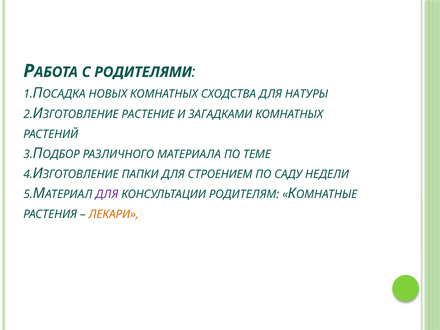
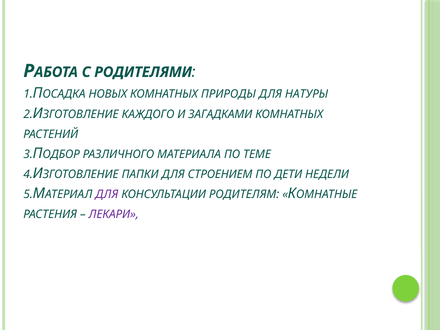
СХОДСТВА: СХОДСТВА -> ПРИРОДЫ
РАСТЕНИЕ: РАСТЕНИЕ -> КАЖДОГО
САДУ: САДУ -> ДЕТИ
ЛЕКАРИ colour: orange -> purple
